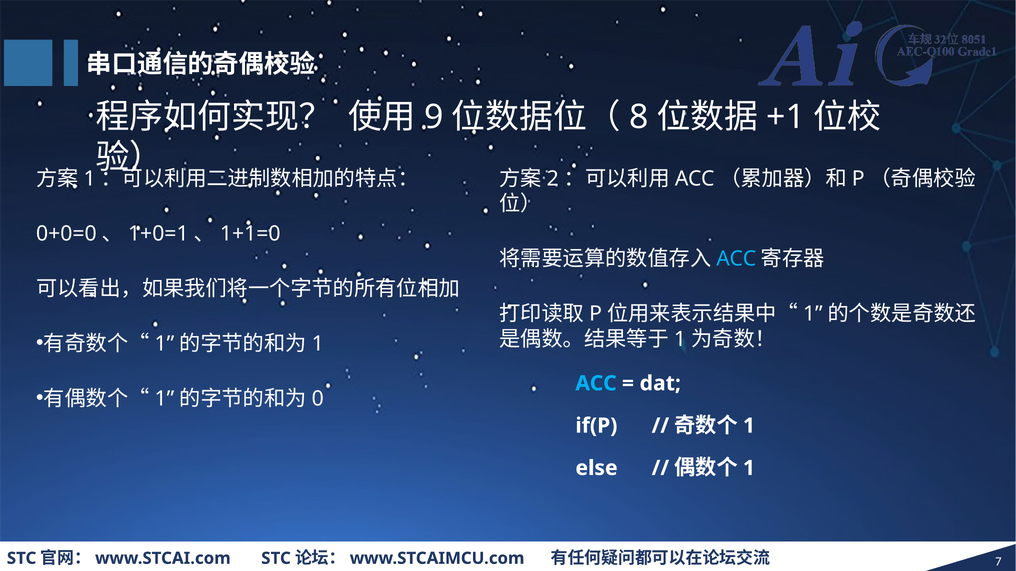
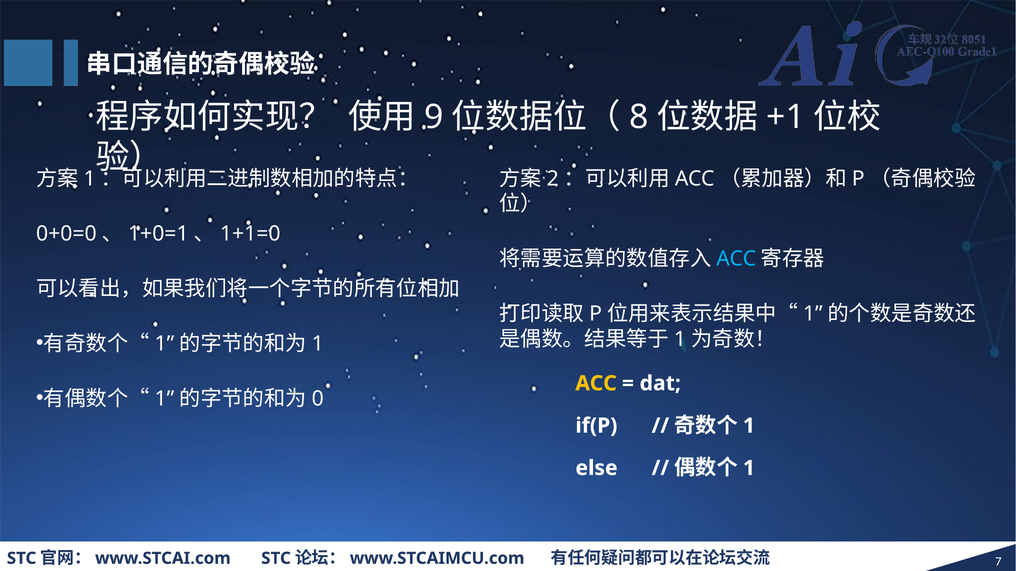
ACC at (596, 384) colour: light blue -> yellow
